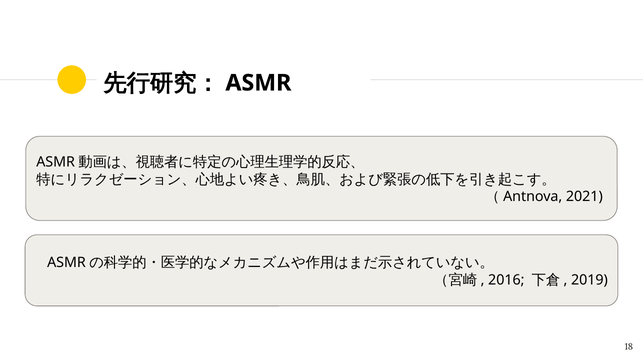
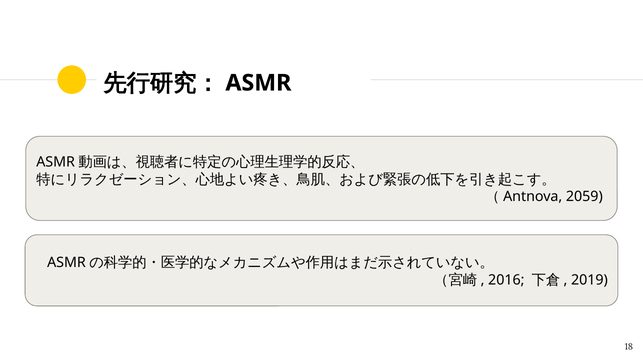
2021: 2021 -> 2059
